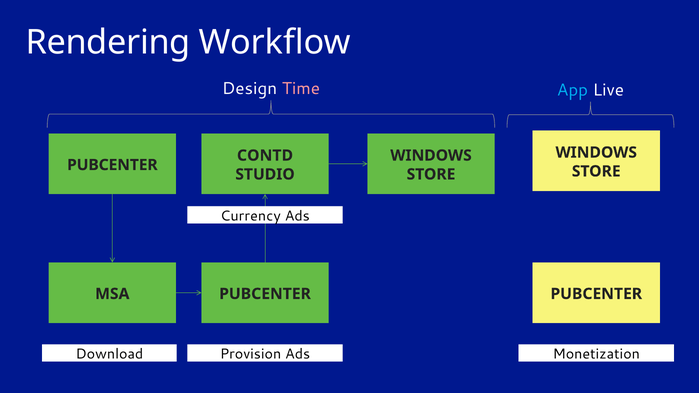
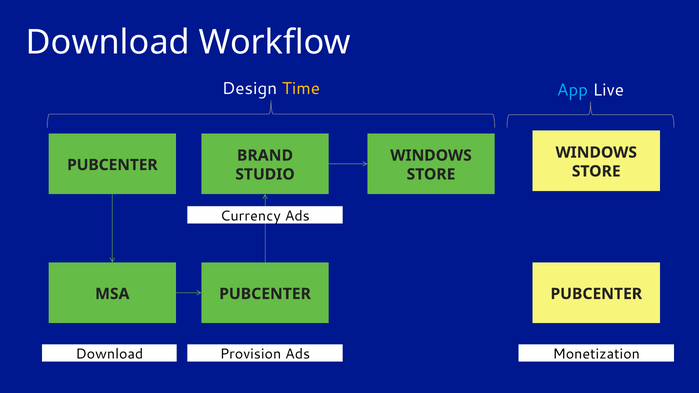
Rendering at (108, 42): Rendering -> Download
Time colour: pink -> yellow
CONTD: CONTD -> BRAND
